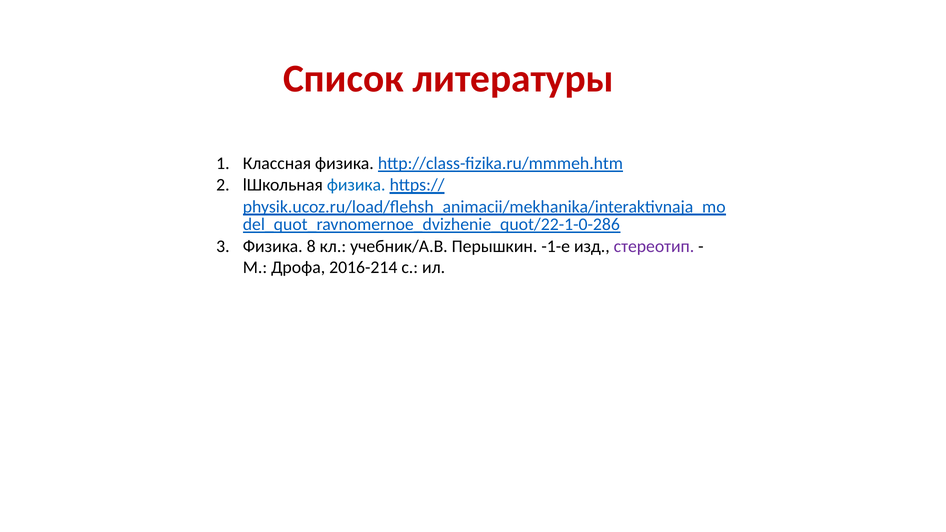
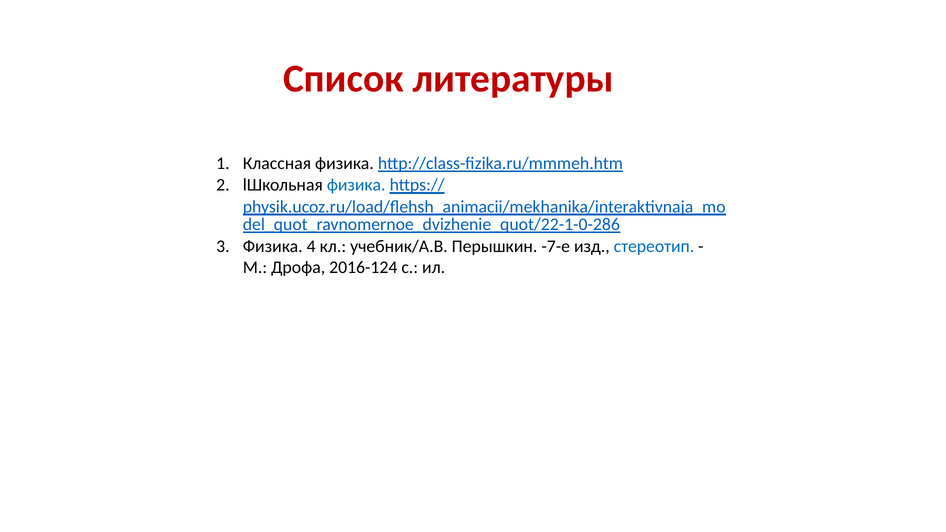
8: 8 -> 4
-1-е: -1-е -> -7-е
стереотип colour: purple -> blue
2016-214: 2016-214 -> 2016-124
